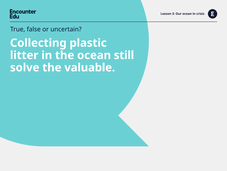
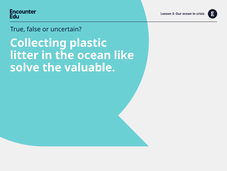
still: still -> like
